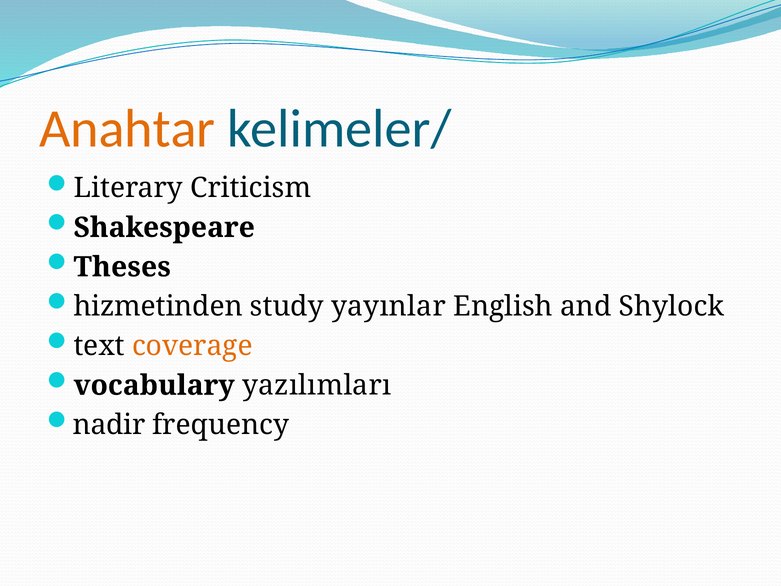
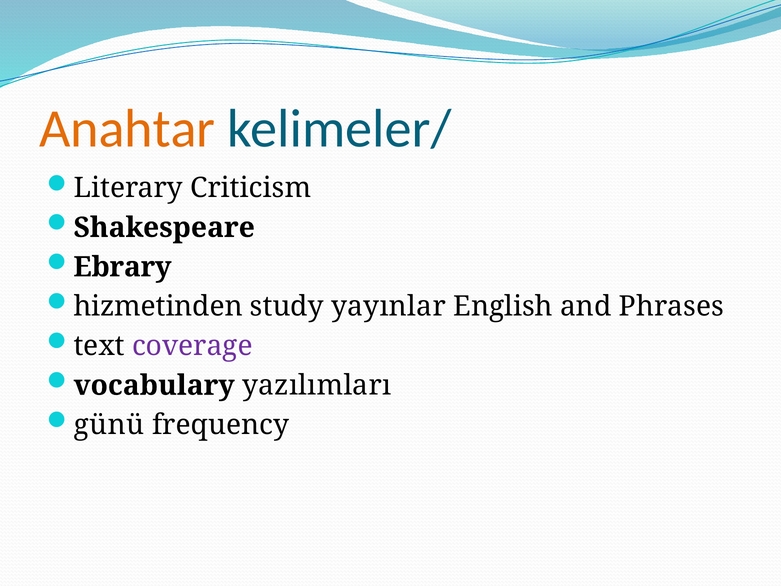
Theses: Theses -> Ebrary
Shylock: Shylock -> Phrases
coverage colour: orange -> purple
nadir: nadir -> günü
